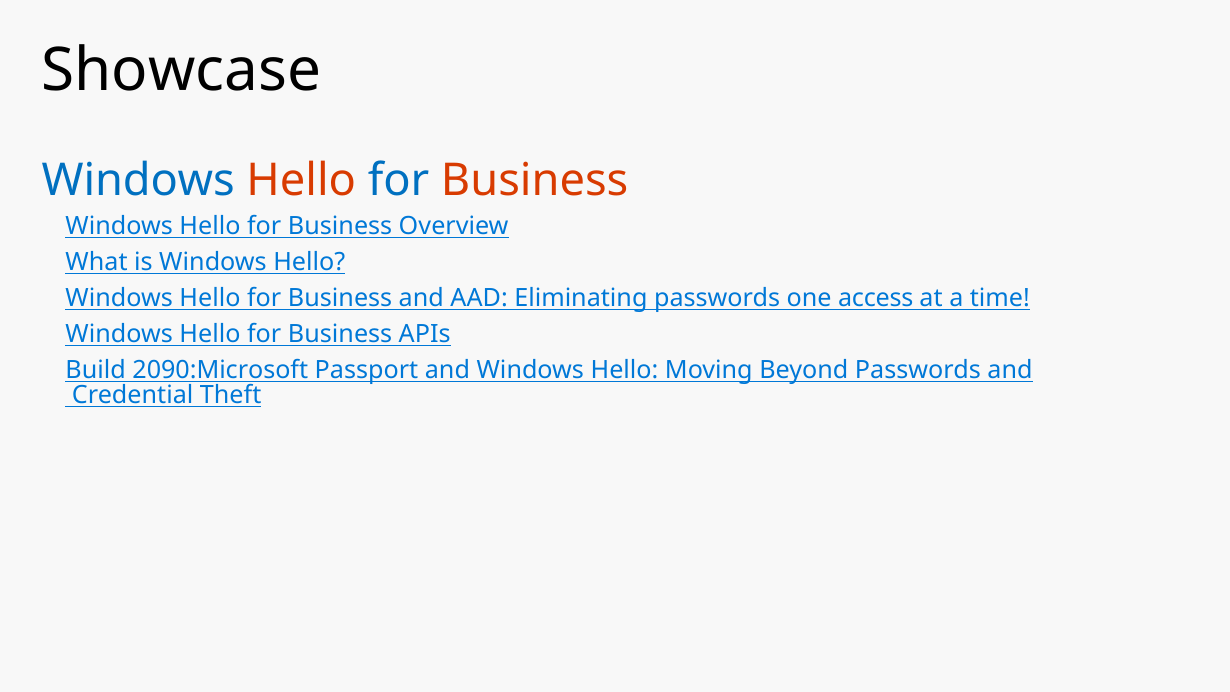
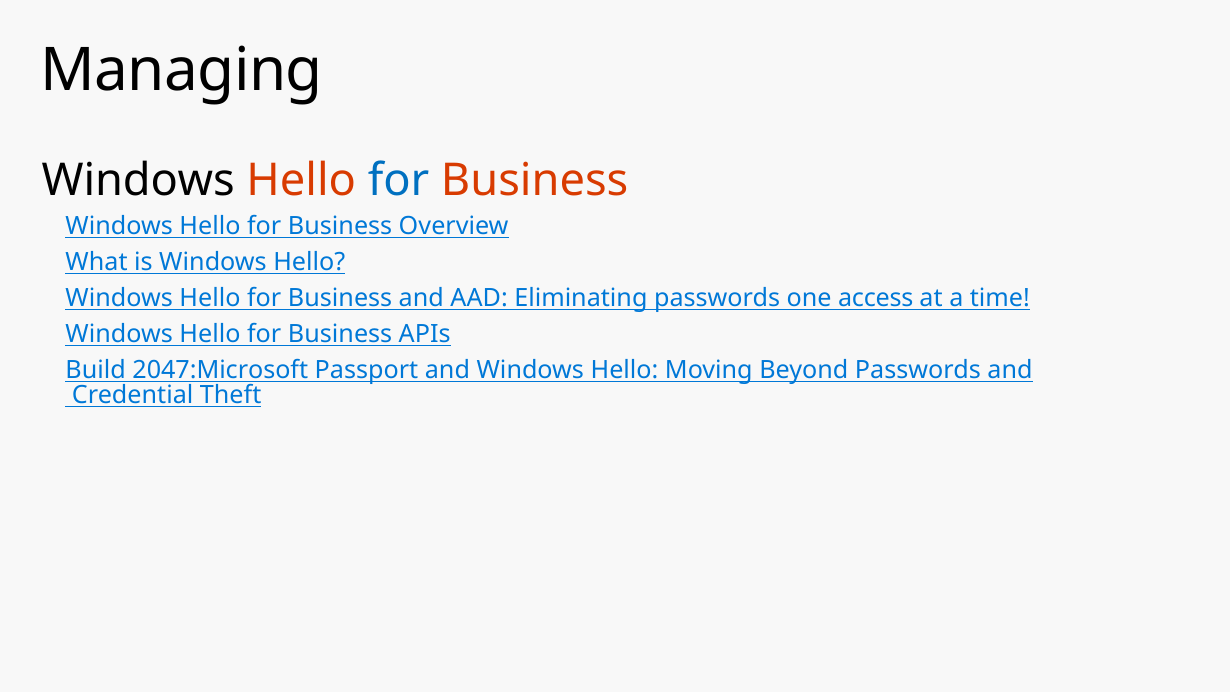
Showcase: Showcase -> Managing
Windows at (138, 180) colour: blue -> black
2090:Microsoft: 2090:Microsoft -> 2047:Microsoft
